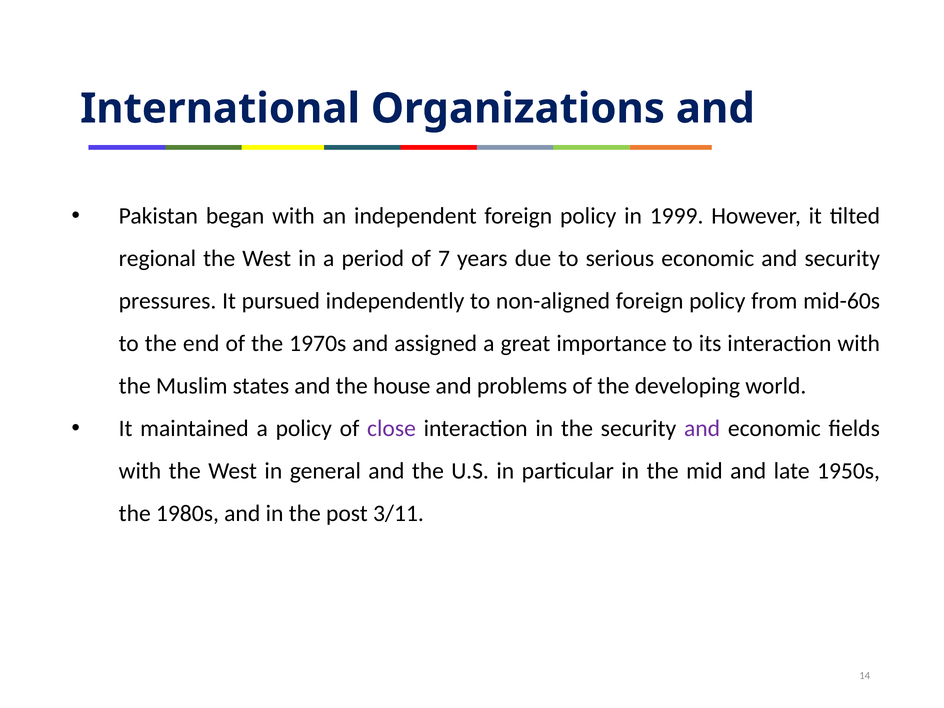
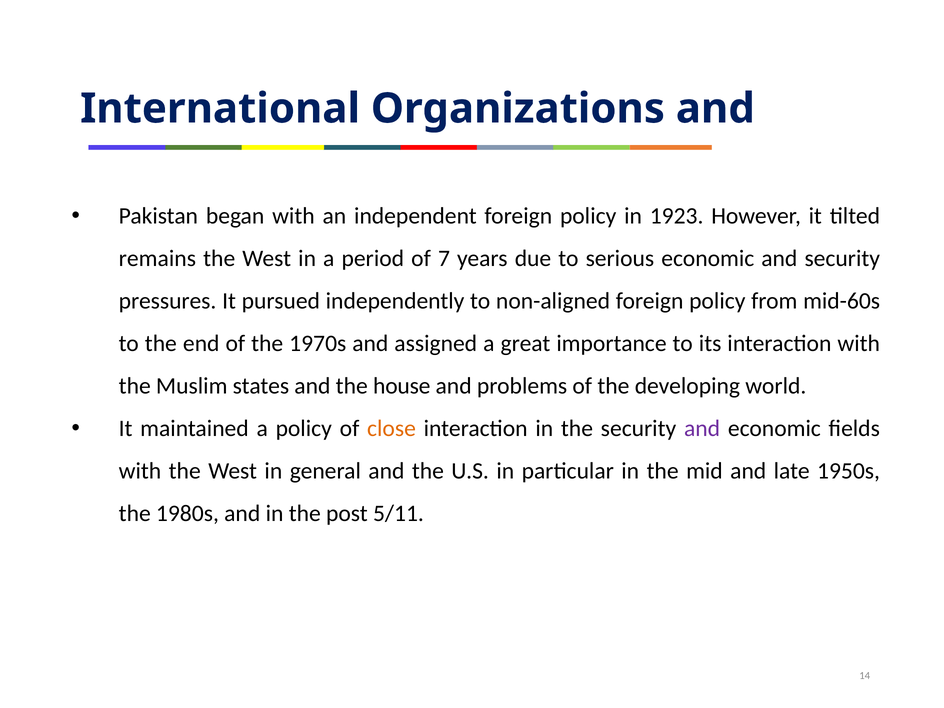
1999: 1999 -> 1923
regional: regional -> remains
close colour: purple -> orange
3/11: 3/11 -> 5/11
